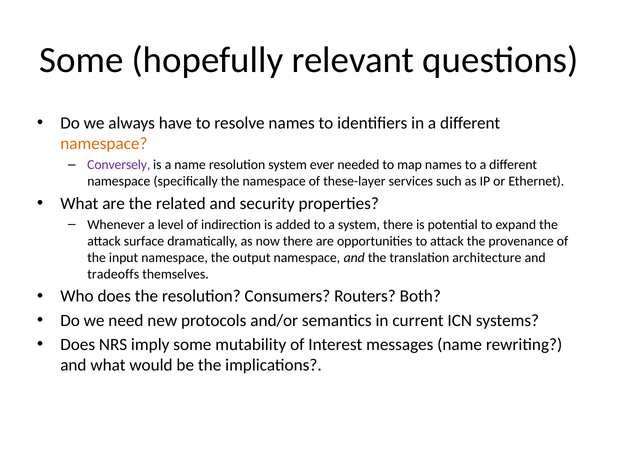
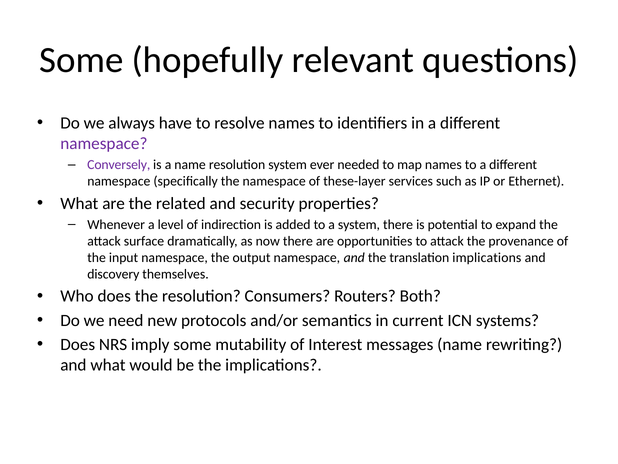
namespace at (104, 144) colour: orange -> purple
translation architecture: architecture -> implications
tradeoffs: tradeoffs -> discovery
